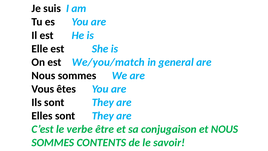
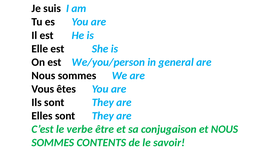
We/you/match: We/you/match -> We/you/person
